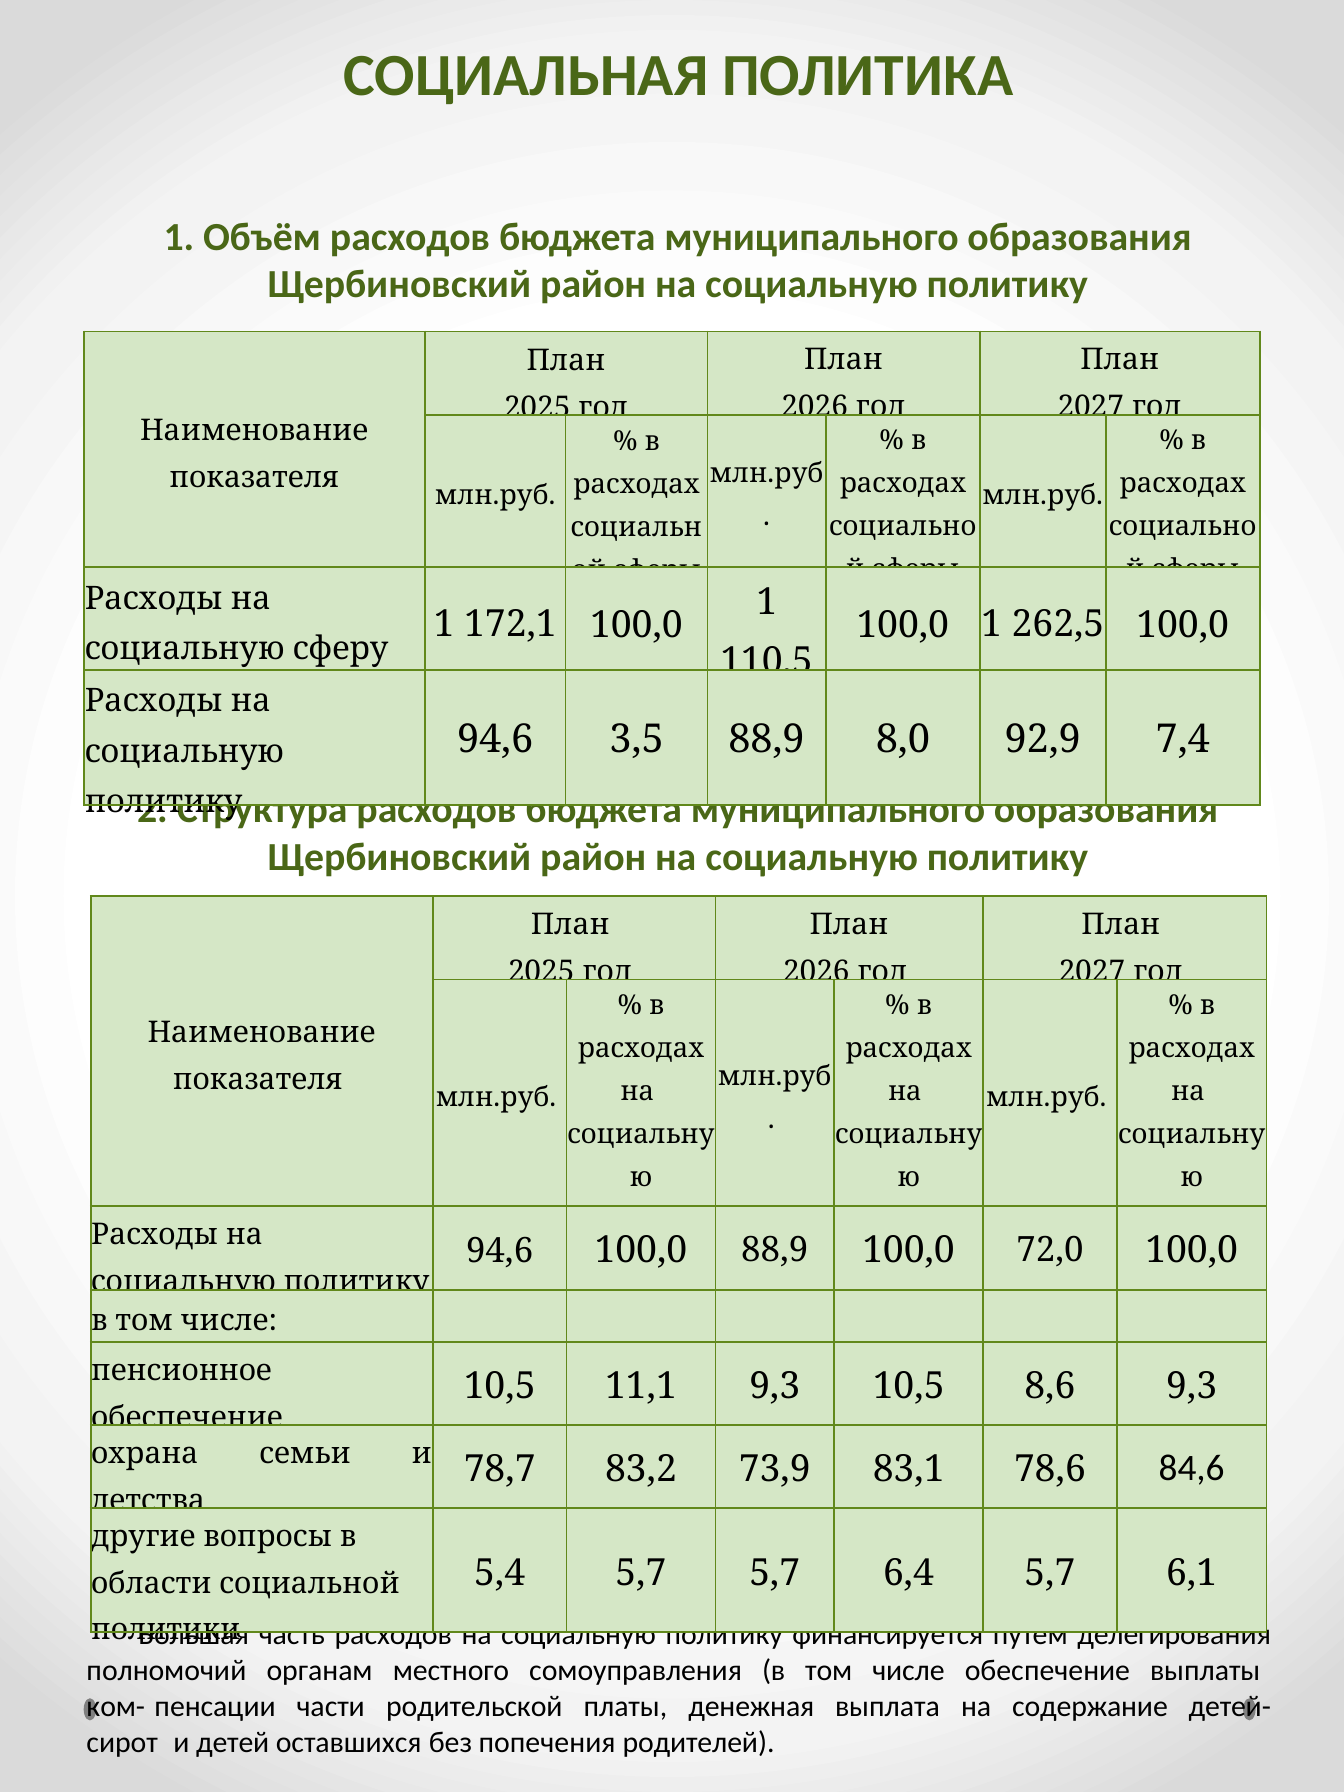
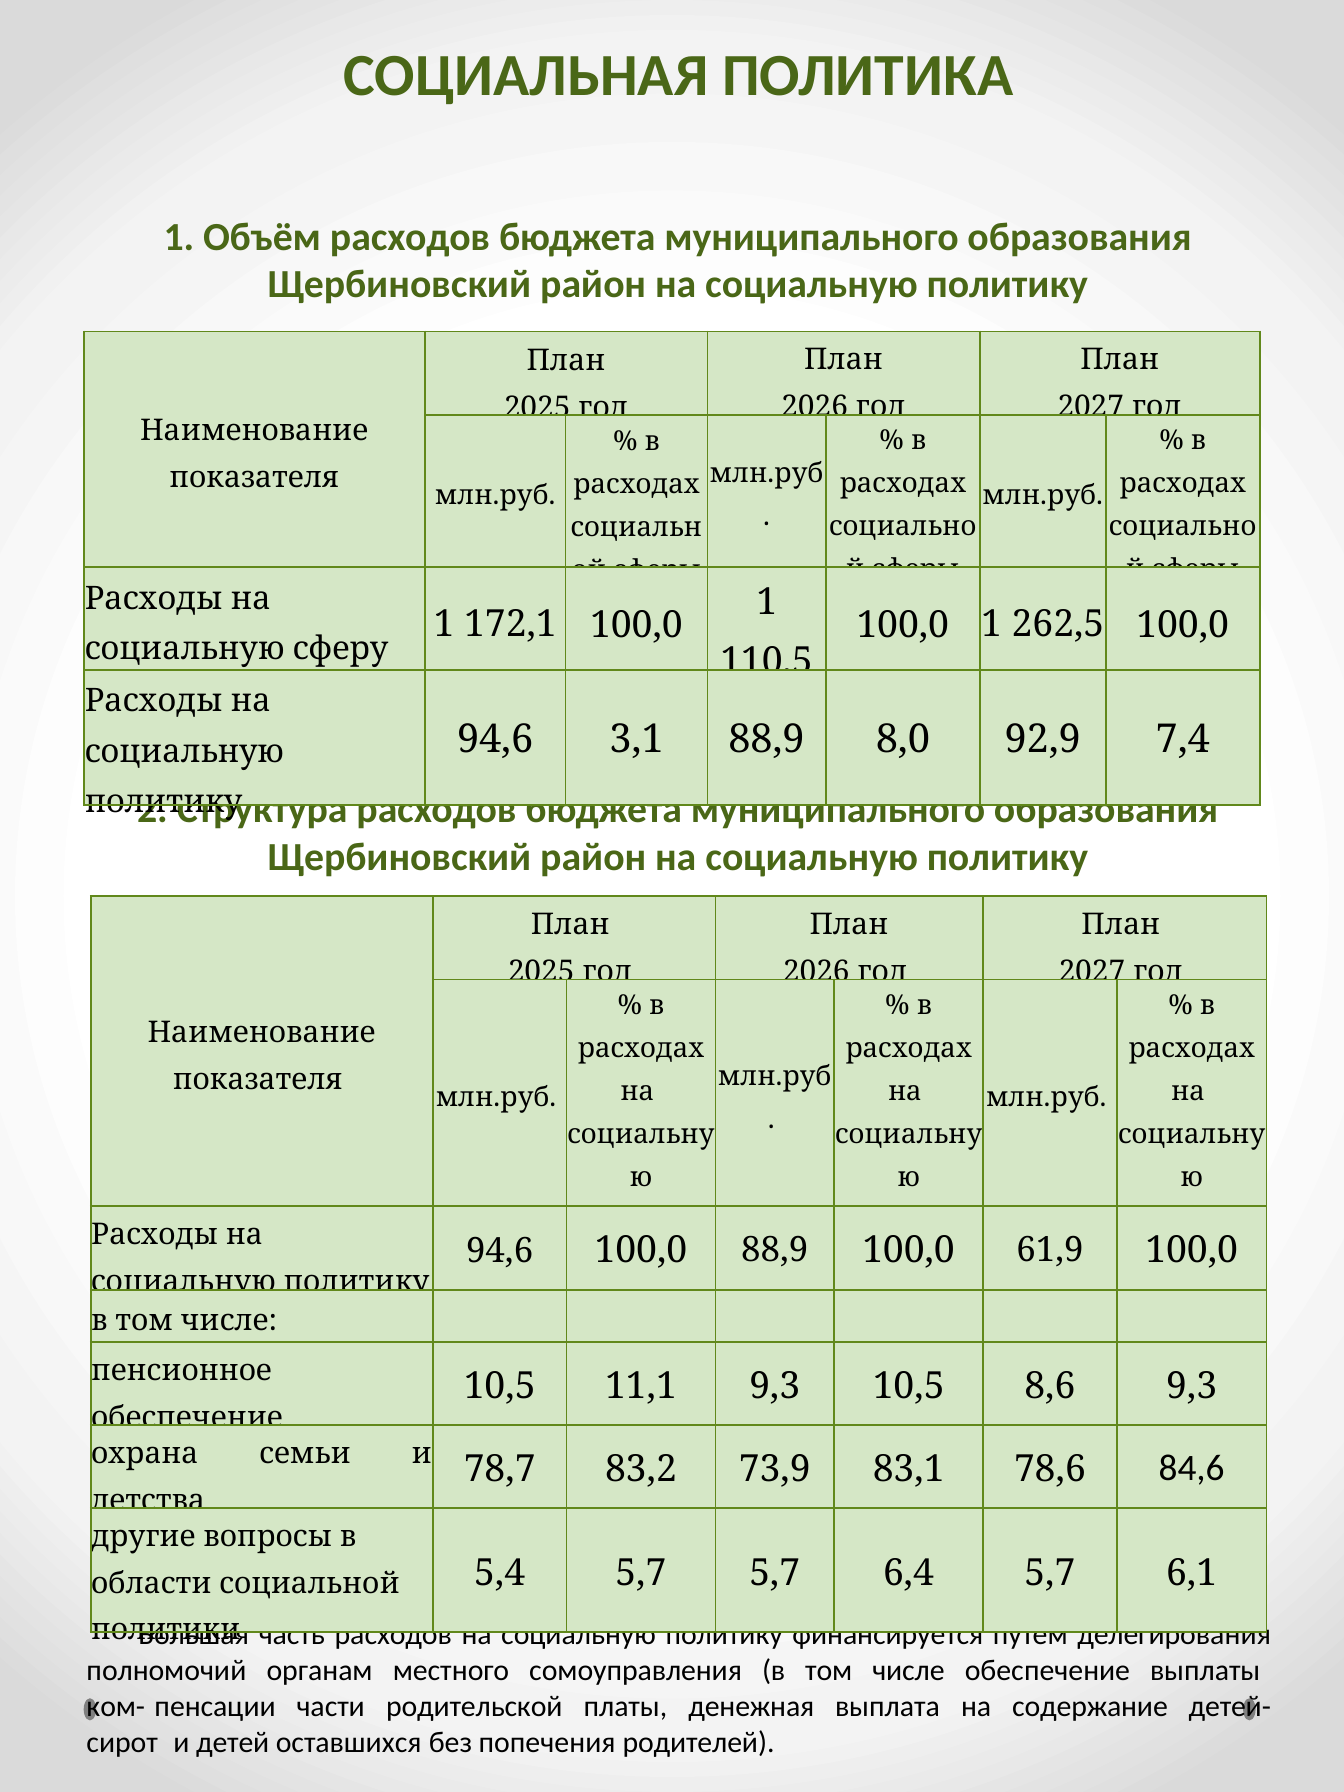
3,5: 3,5 -> 3,1
72,0: 72,0 -> 61,9
